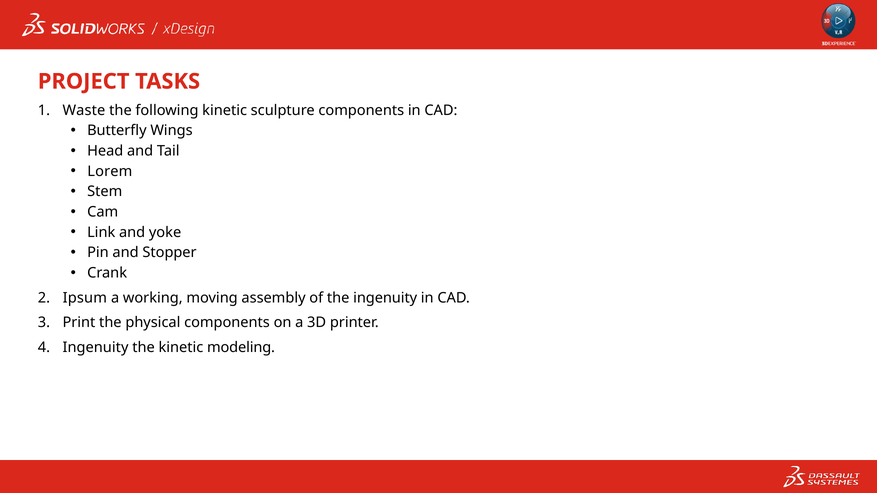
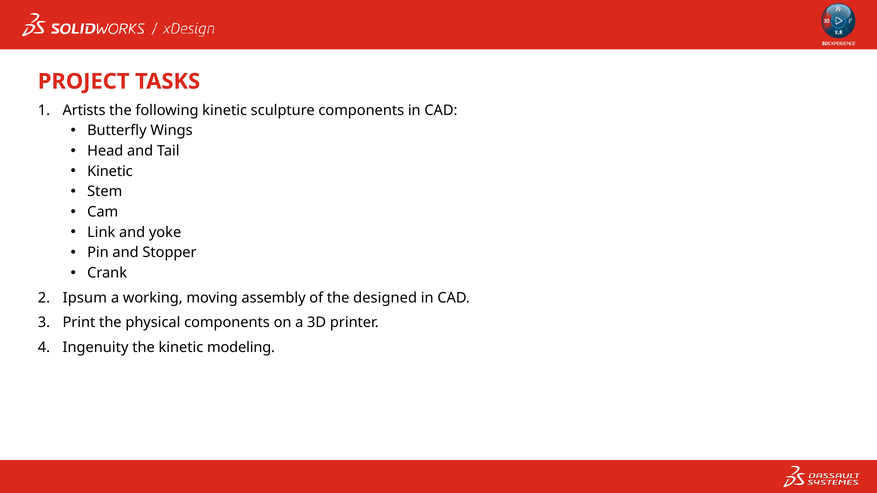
Waste: Waste -> Artists
Lorem at (110, 171): Lorem -> Kinetic
the ingenuity: ingenuity -> designed
